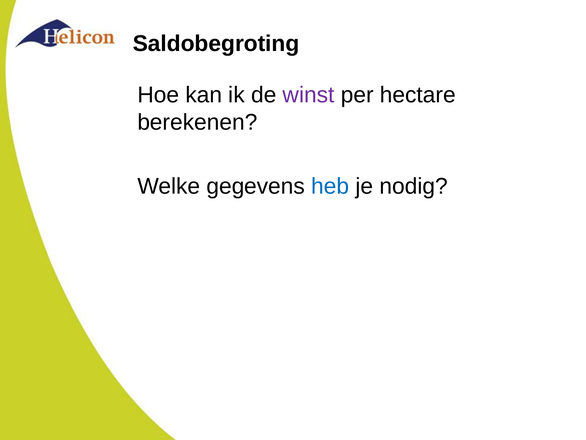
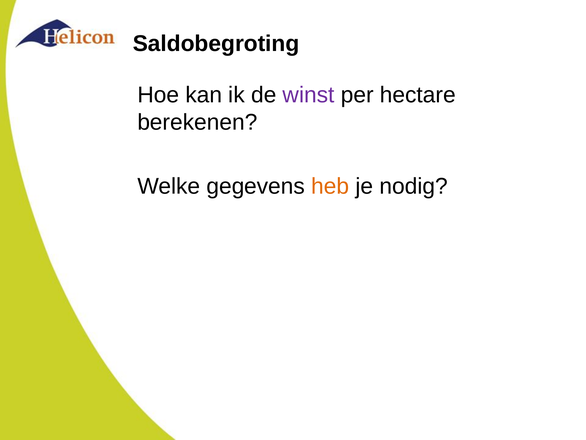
heb colour: blue -> orange
